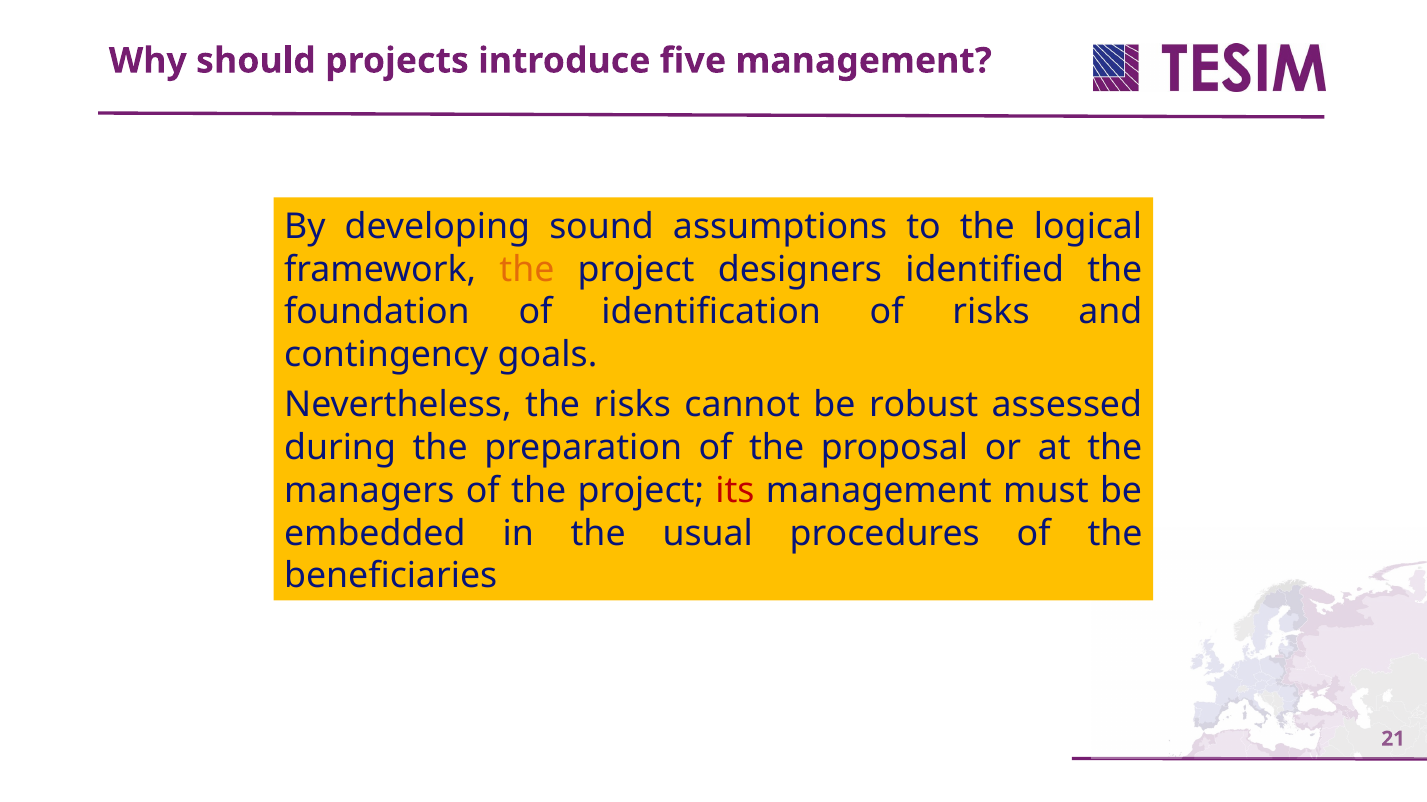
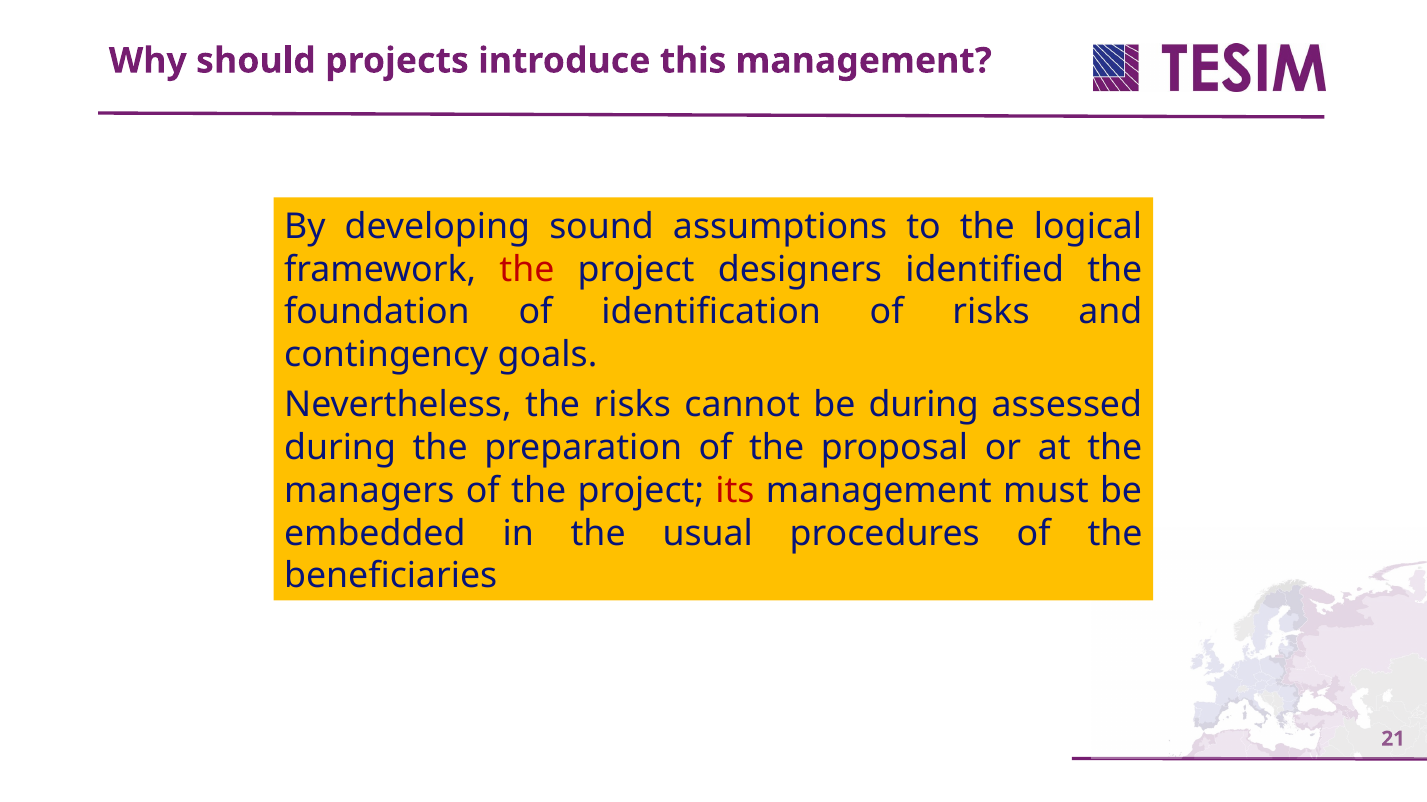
five: five -> this
the at (527, 270) colour: orange -> red
be robust: robust -> during
